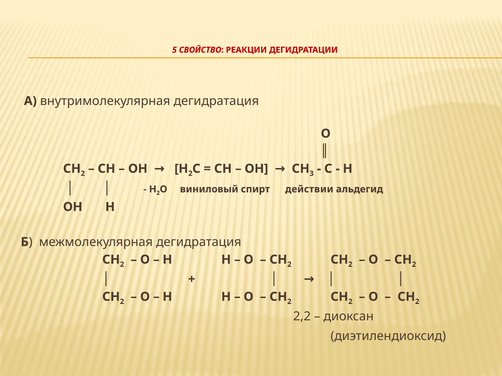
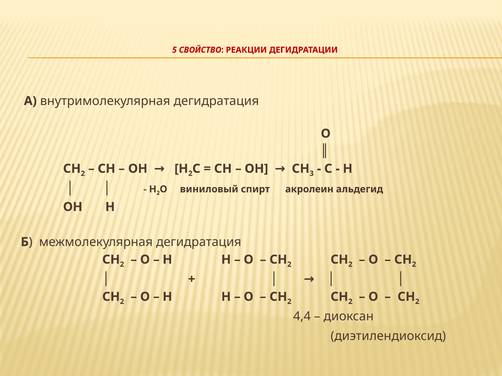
действии: действии -> акролеин
2,2: 2,2 -> 4,4
